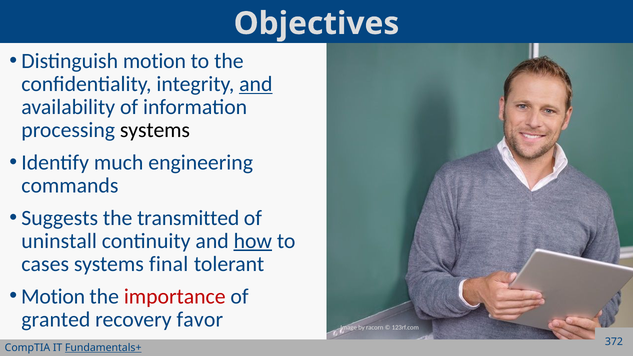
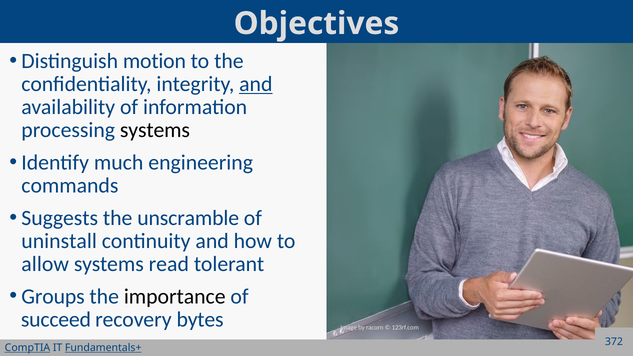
transmitted: transmitted -> unscramble
how underline: present -> none
cases: cases -> allow
final: final -> read
Motion at (53, 297): Motion -> Groups
importance colour: red -> black
granted: granted -> succeed
favor: favor -> bytes
CompTIA underline: none -> present
